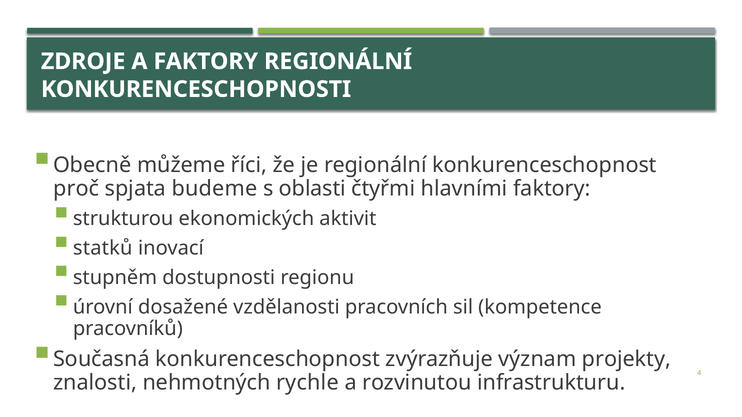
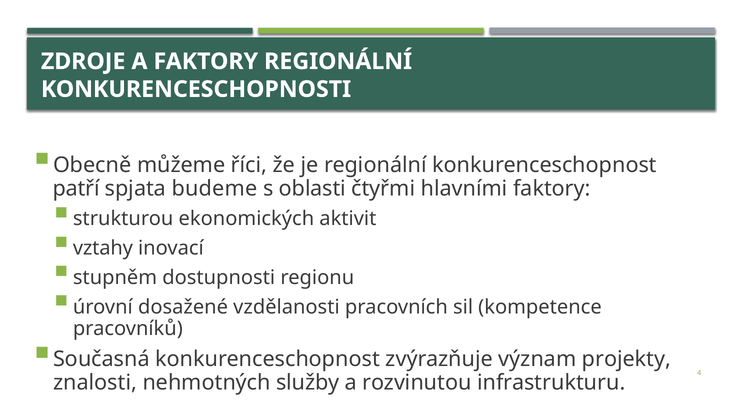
proč: proč -> patří
statků: statků -> vztahy
rychle: rychle -> služby
